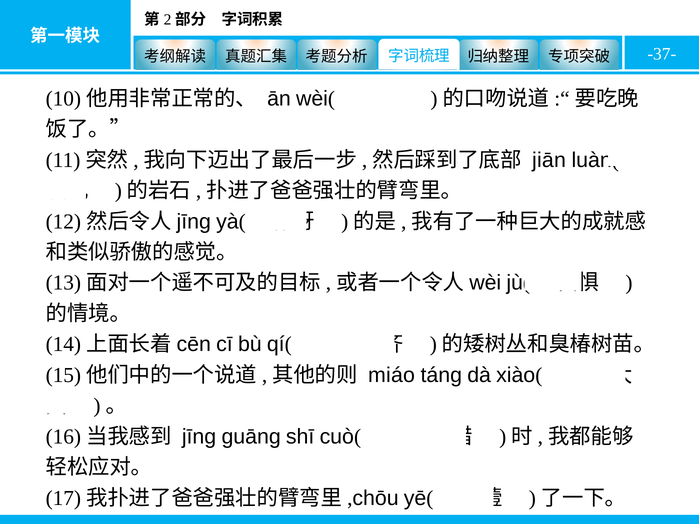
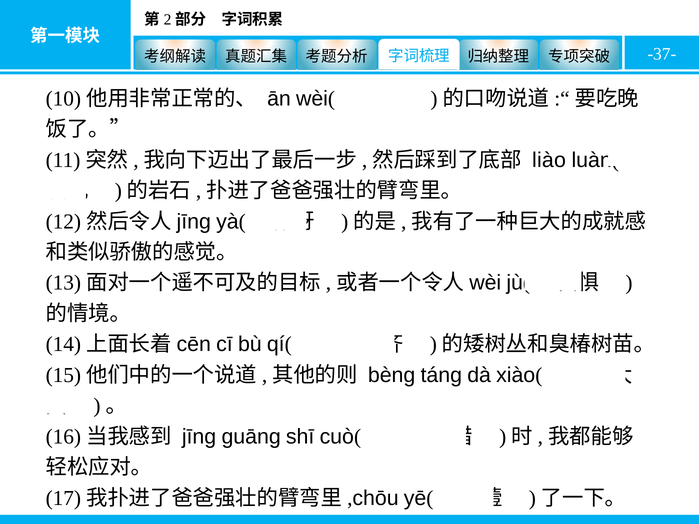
jiān: jiān -> liào
miáo: miáo -> bènɡ
